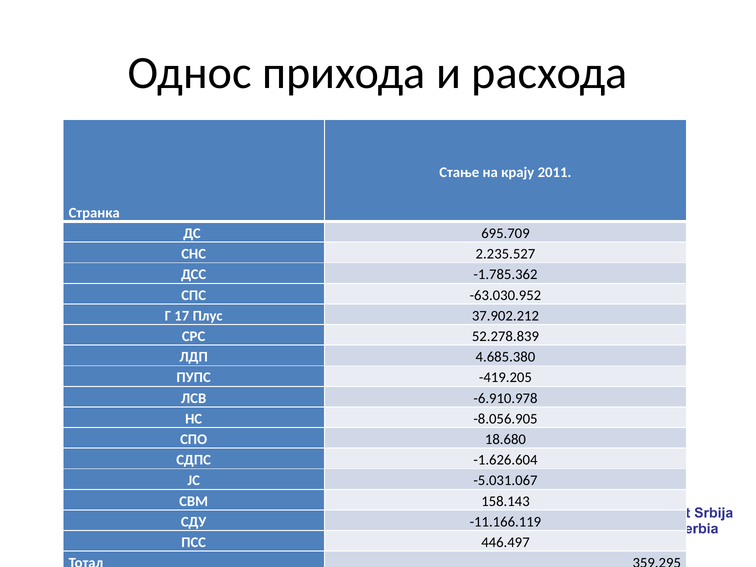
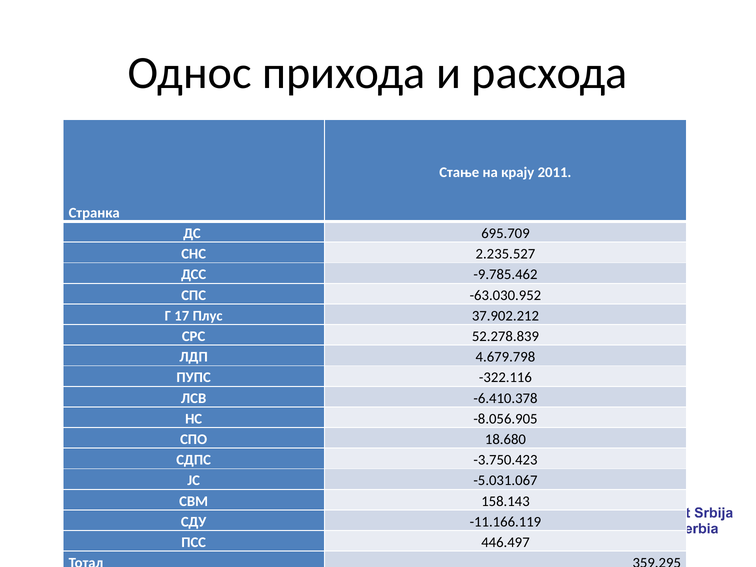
-1.785.362: -1.785.362 -> -9.785.462
4.685.380: 4.685.380 -> 4.679.798
-419.205: -419.205 -> -322.116
-6.910.978: -6.910.978 -> -6.410.378
-1.626.604: -1.626.604 -> -3.750.423
